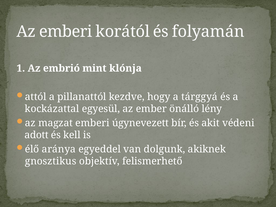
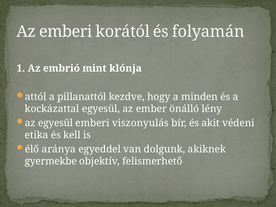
tárggyá: tárggyá -> minden
az magzat: magzat -> egyesül
úgynevezett: úgynevezett -> viszonyulás
adott: adott -> etika
gnosztikus: gnosztikus -> gyermekbe
